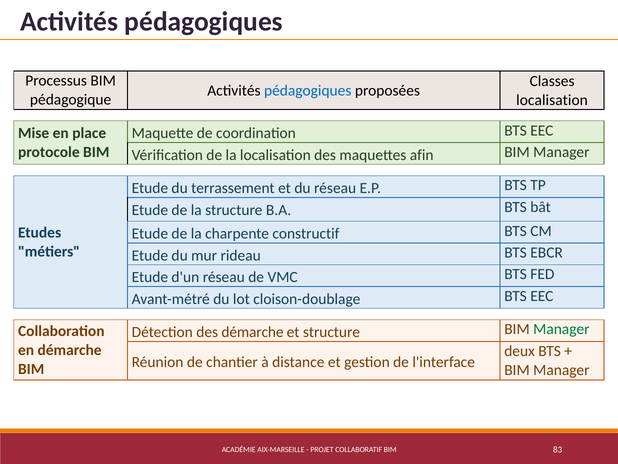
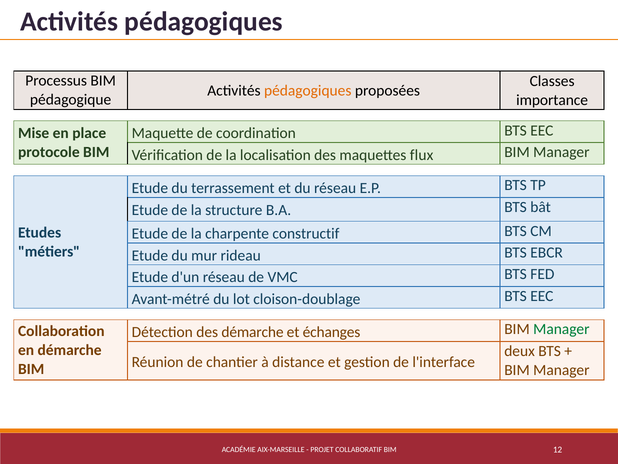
pédagogiques at (308, 90) colour: blue -> orange
localisation at (552, 100): localisation -> importance
afin: afin -> flux
et structure: structure -> échanges
83: 83 -> 12
